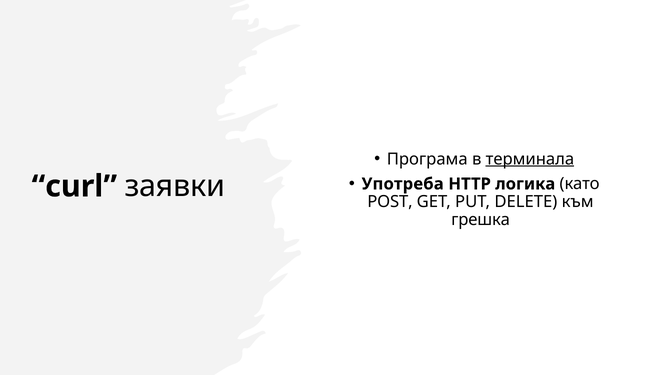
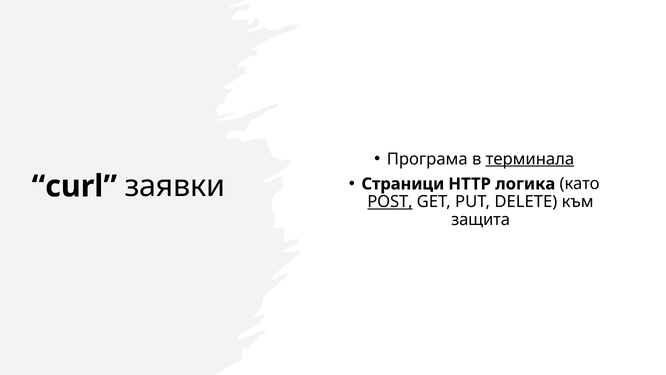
Употреба: Употреба -> Страници
POST underline: none -> present
грешка: грешка -> защита
